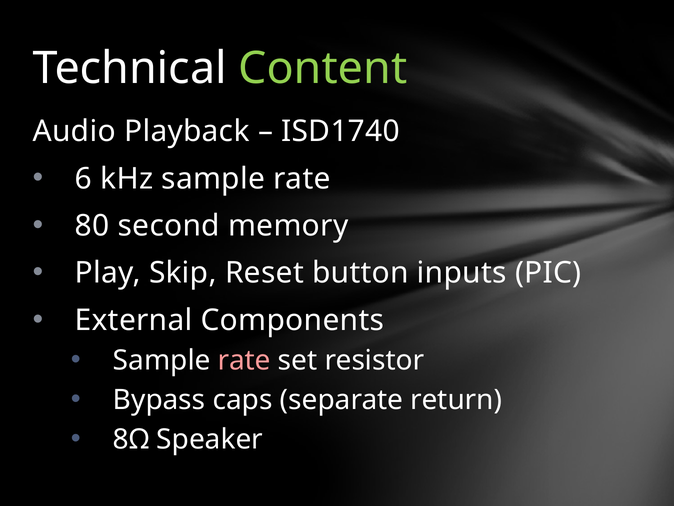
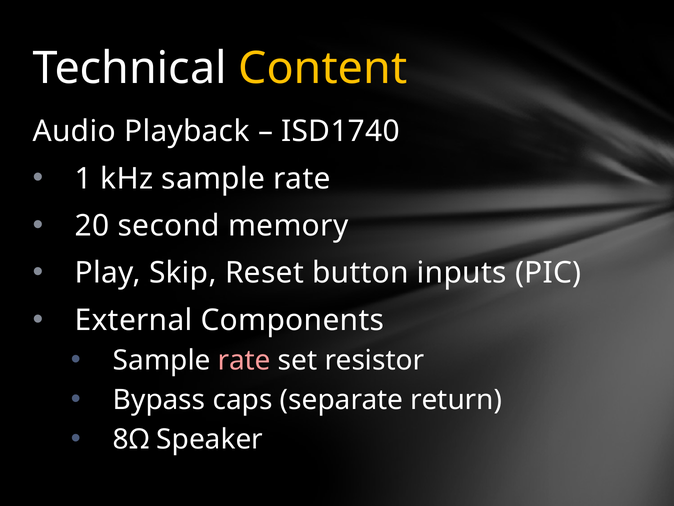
Content colour: light green -> yellow
6: 6 -> 1
80: 80 -> 20
